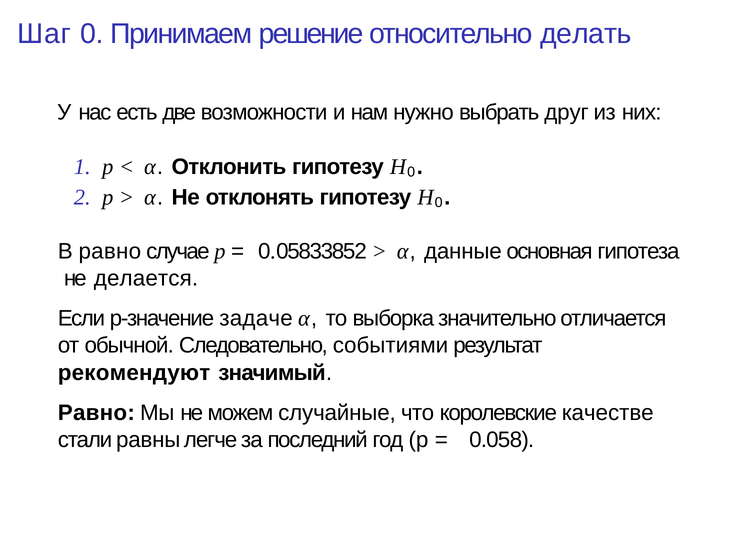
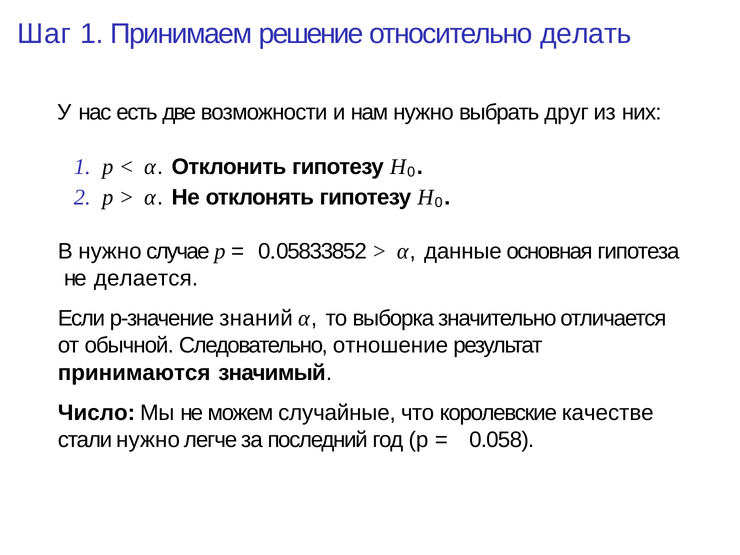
Шаг 0: 0 -> 1
В равно: равно -> нужно
задаче: задаче -> знаний
событиями: событиями -> отношение
рекомендуют: рекомендуют -> принимаются
Равно at (96, 413): Равно -> Число
стали равны: равны -> нужно
